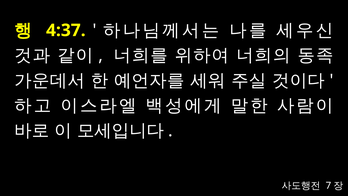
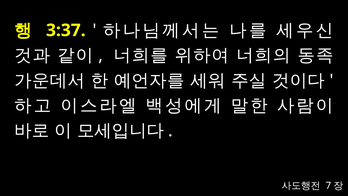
4:37: 4:37 -> 3:37
